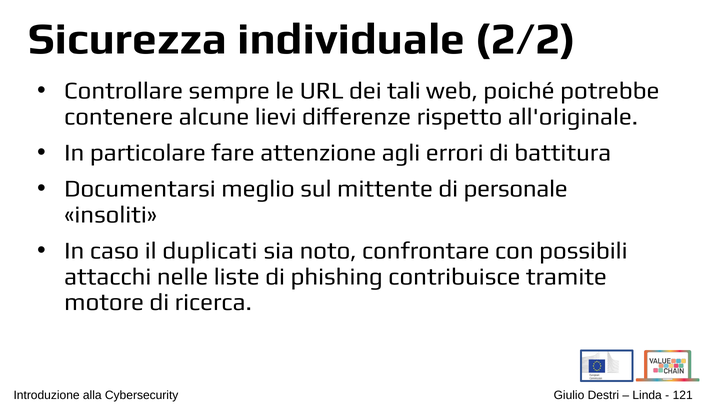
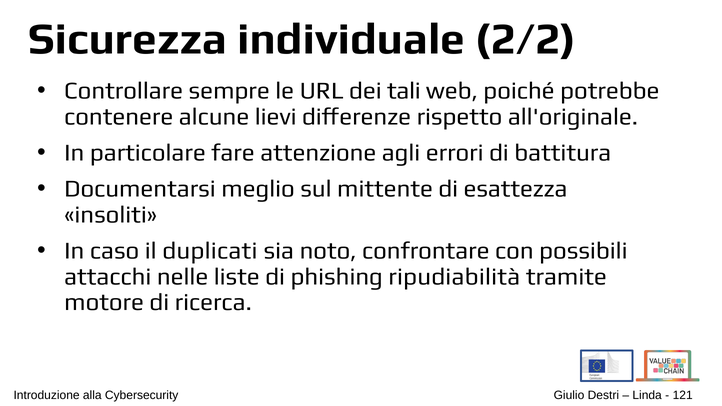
personale: personale -> esattezza
contribuisce: contribuisce -> ripudiabilità
